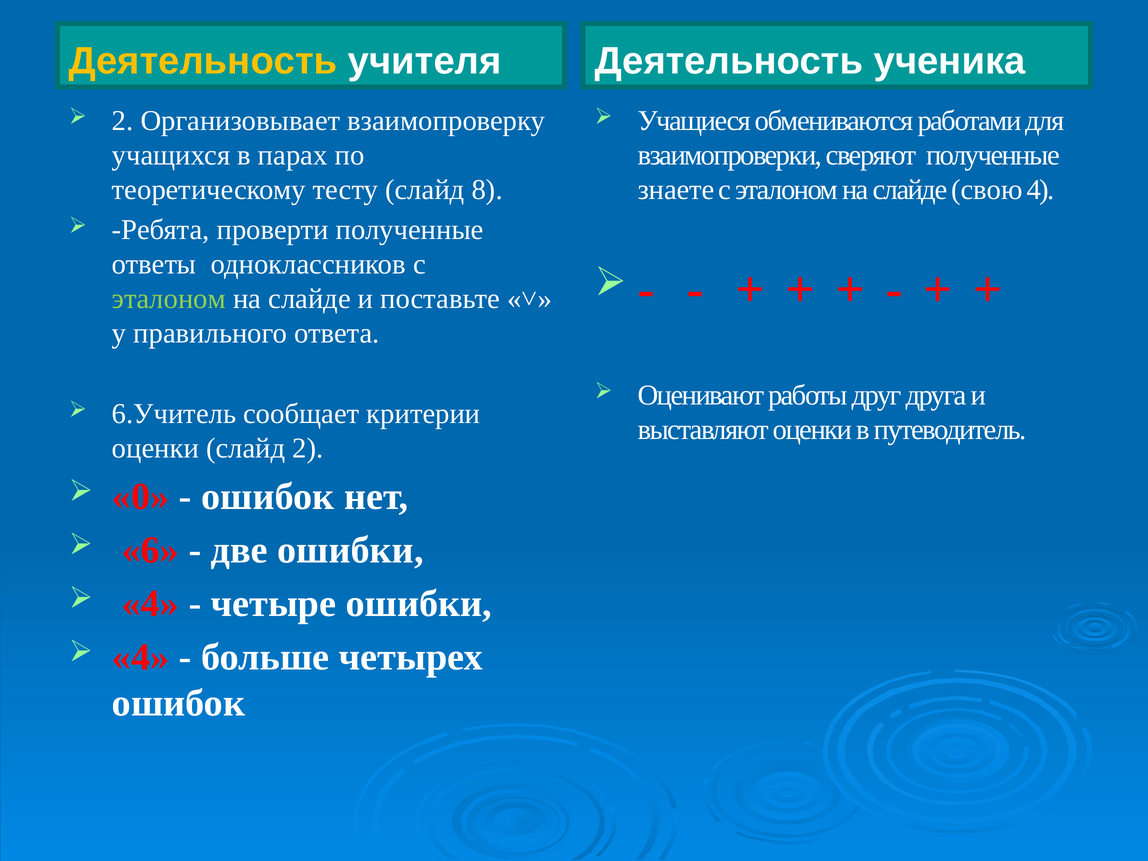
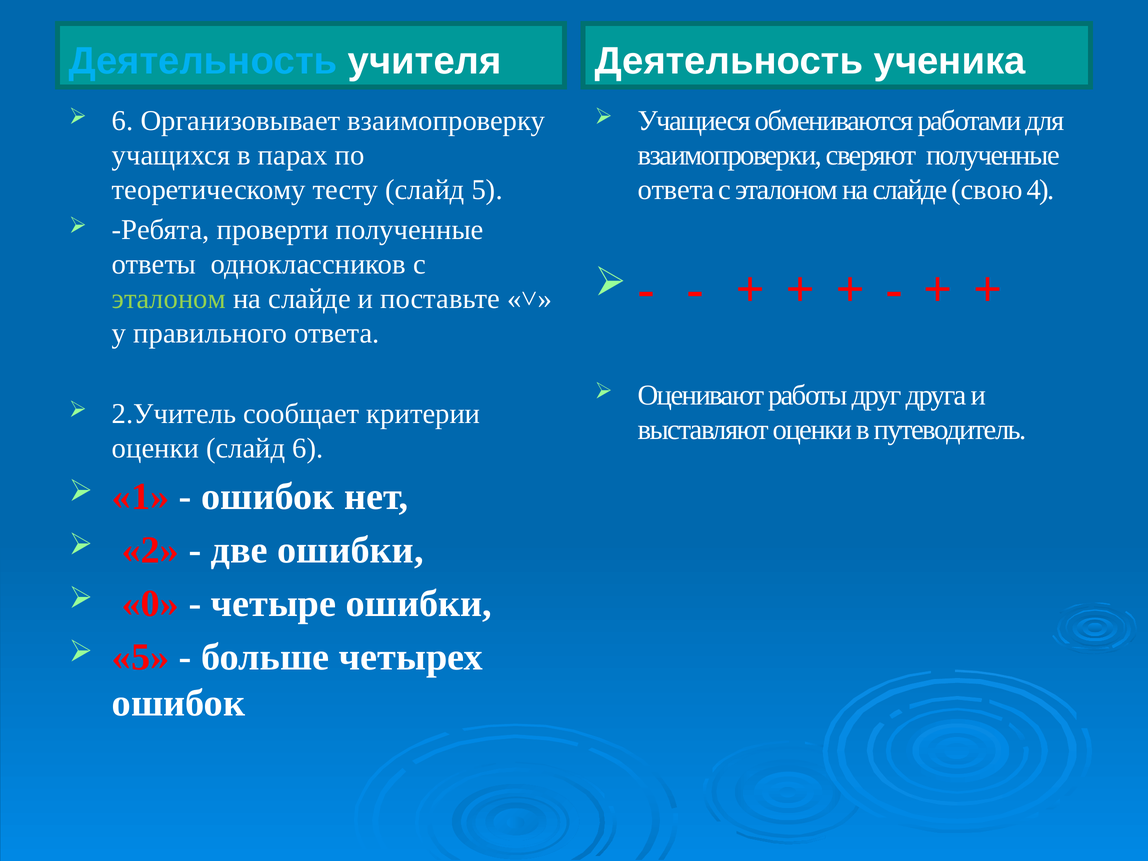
Деятельность at (203, 61) colour: yellow -> light blue
2 at (123, 121): 2 -> 6
слайд 8: 8 -> 5
знаете at (676, 190): знаете -> ответа
6.Учитель: 6.Учитель -> 2.Учитель
слайд 2: 2 -> 6
0: 0 -> 1
6: 6 -> 2
4 at (150, 604): 4 -> 0
4 at (141, 657): 4 -> 5
